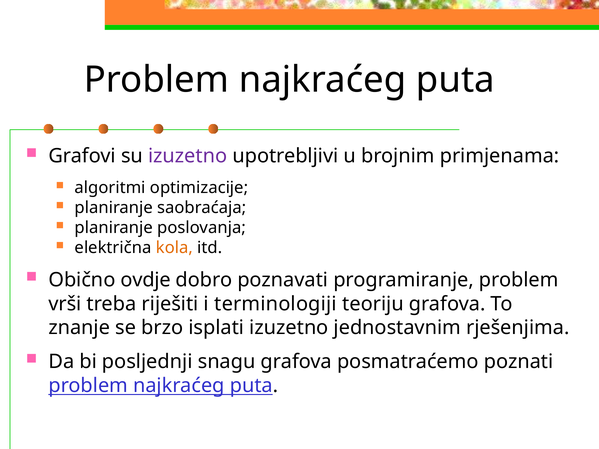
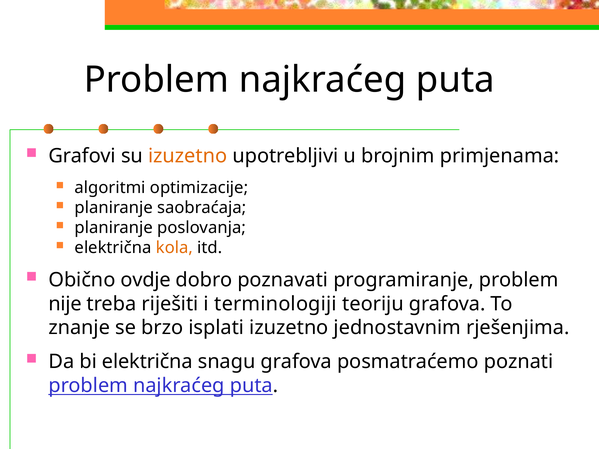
izuzetno at (188, 156) colour: purple -> orange
vrši: vrši -> nije
bi posljednji: posljednji -> električna
